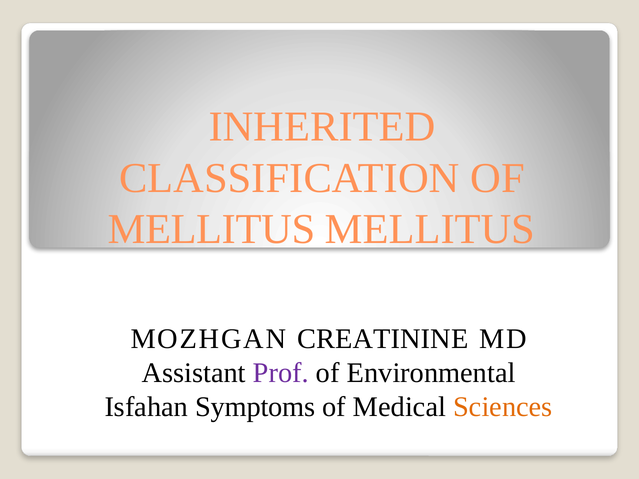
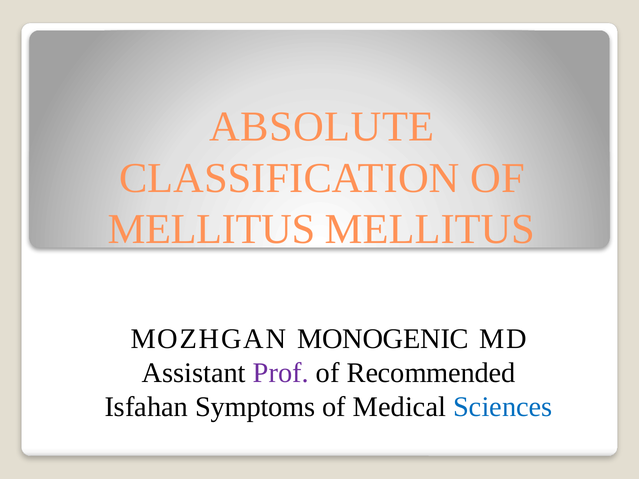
INHERITED: INHERITED -> ABSOLUTE
CREATININE: CREATININE -> MONOGENIC
Environmental: Environmental -> Recommended
Sciences colour: orange -> blue
